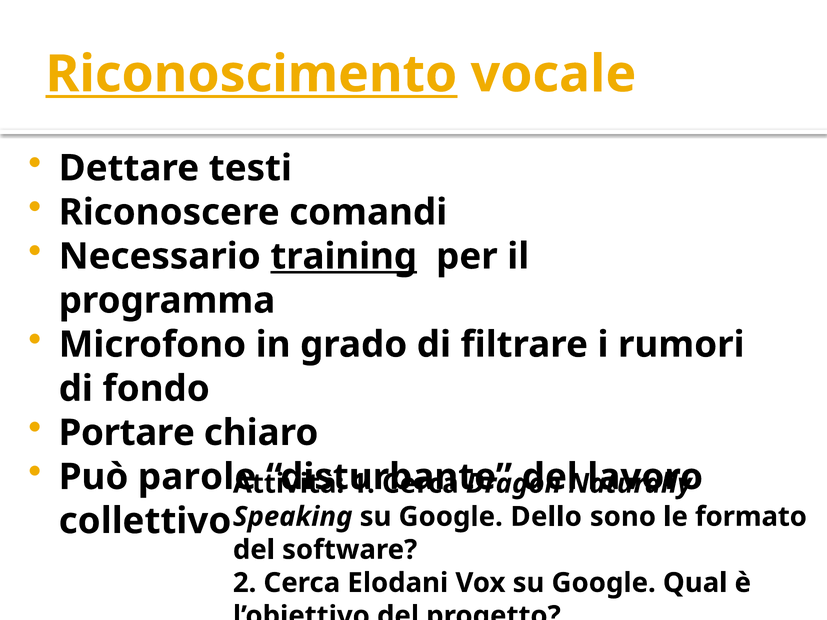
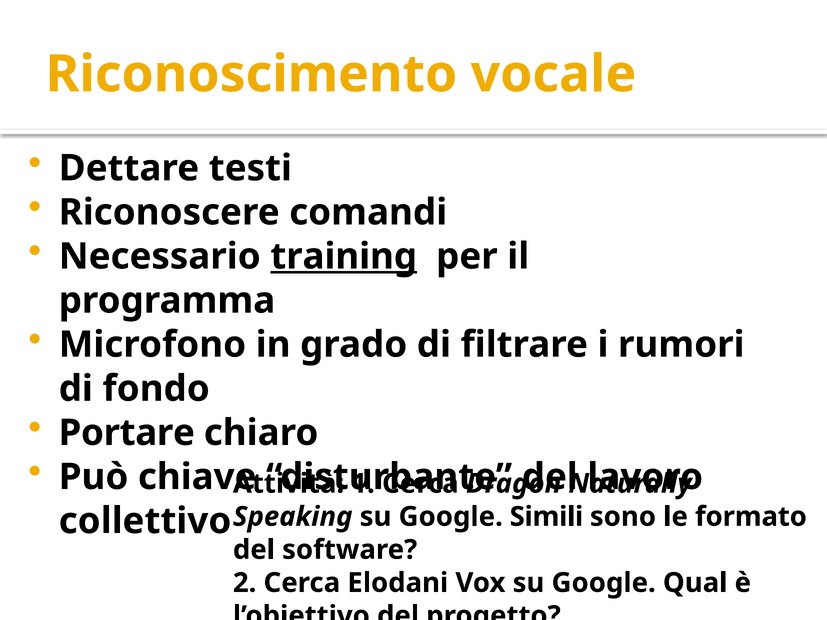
Riconoscimento underline: present -> none
parole: parole -> chiave
Dello: Dello -> Simili
